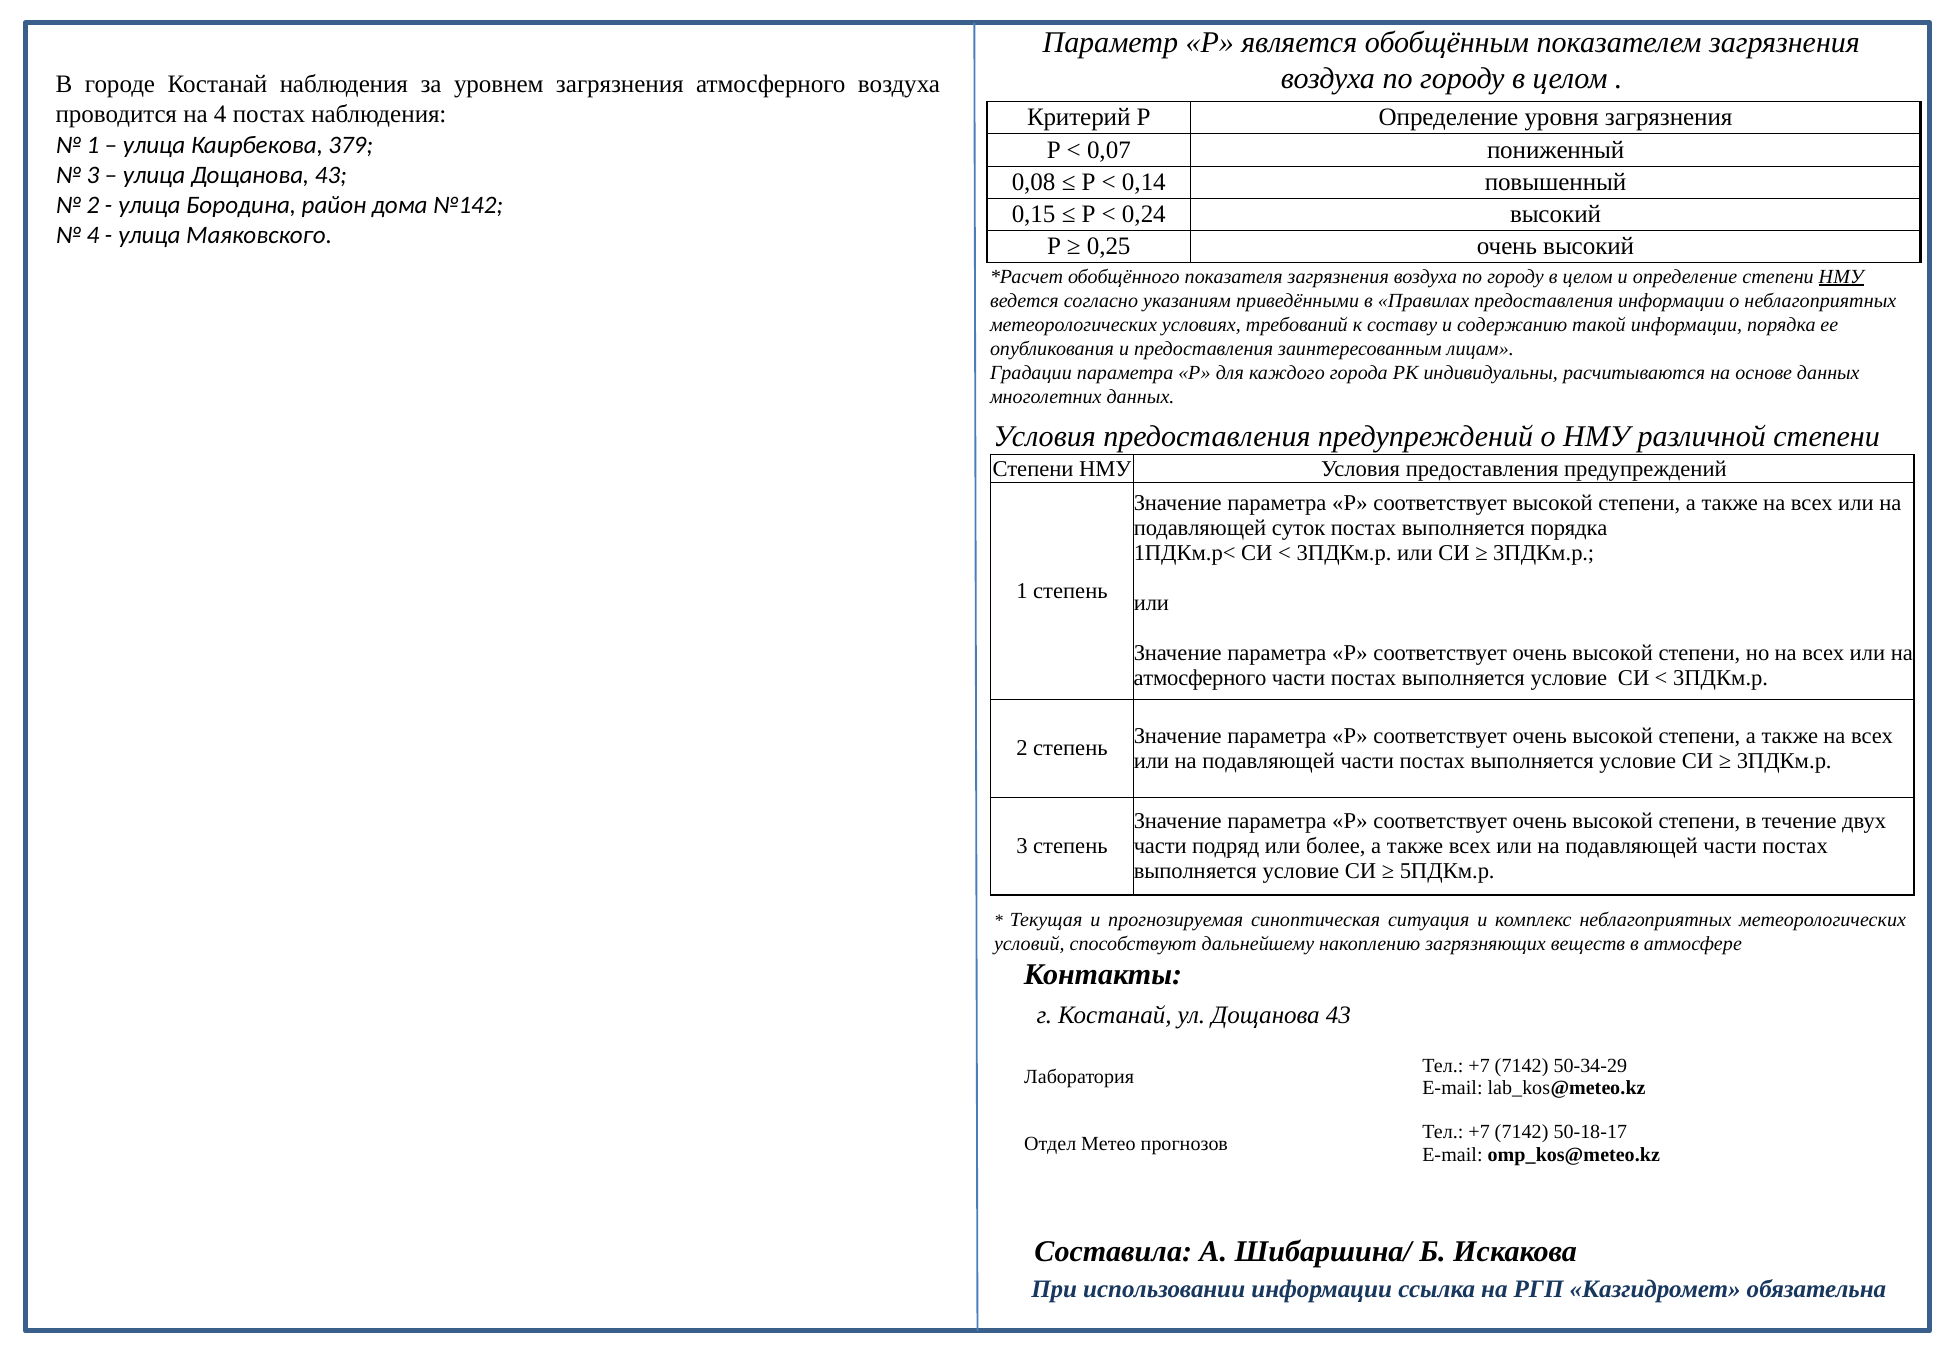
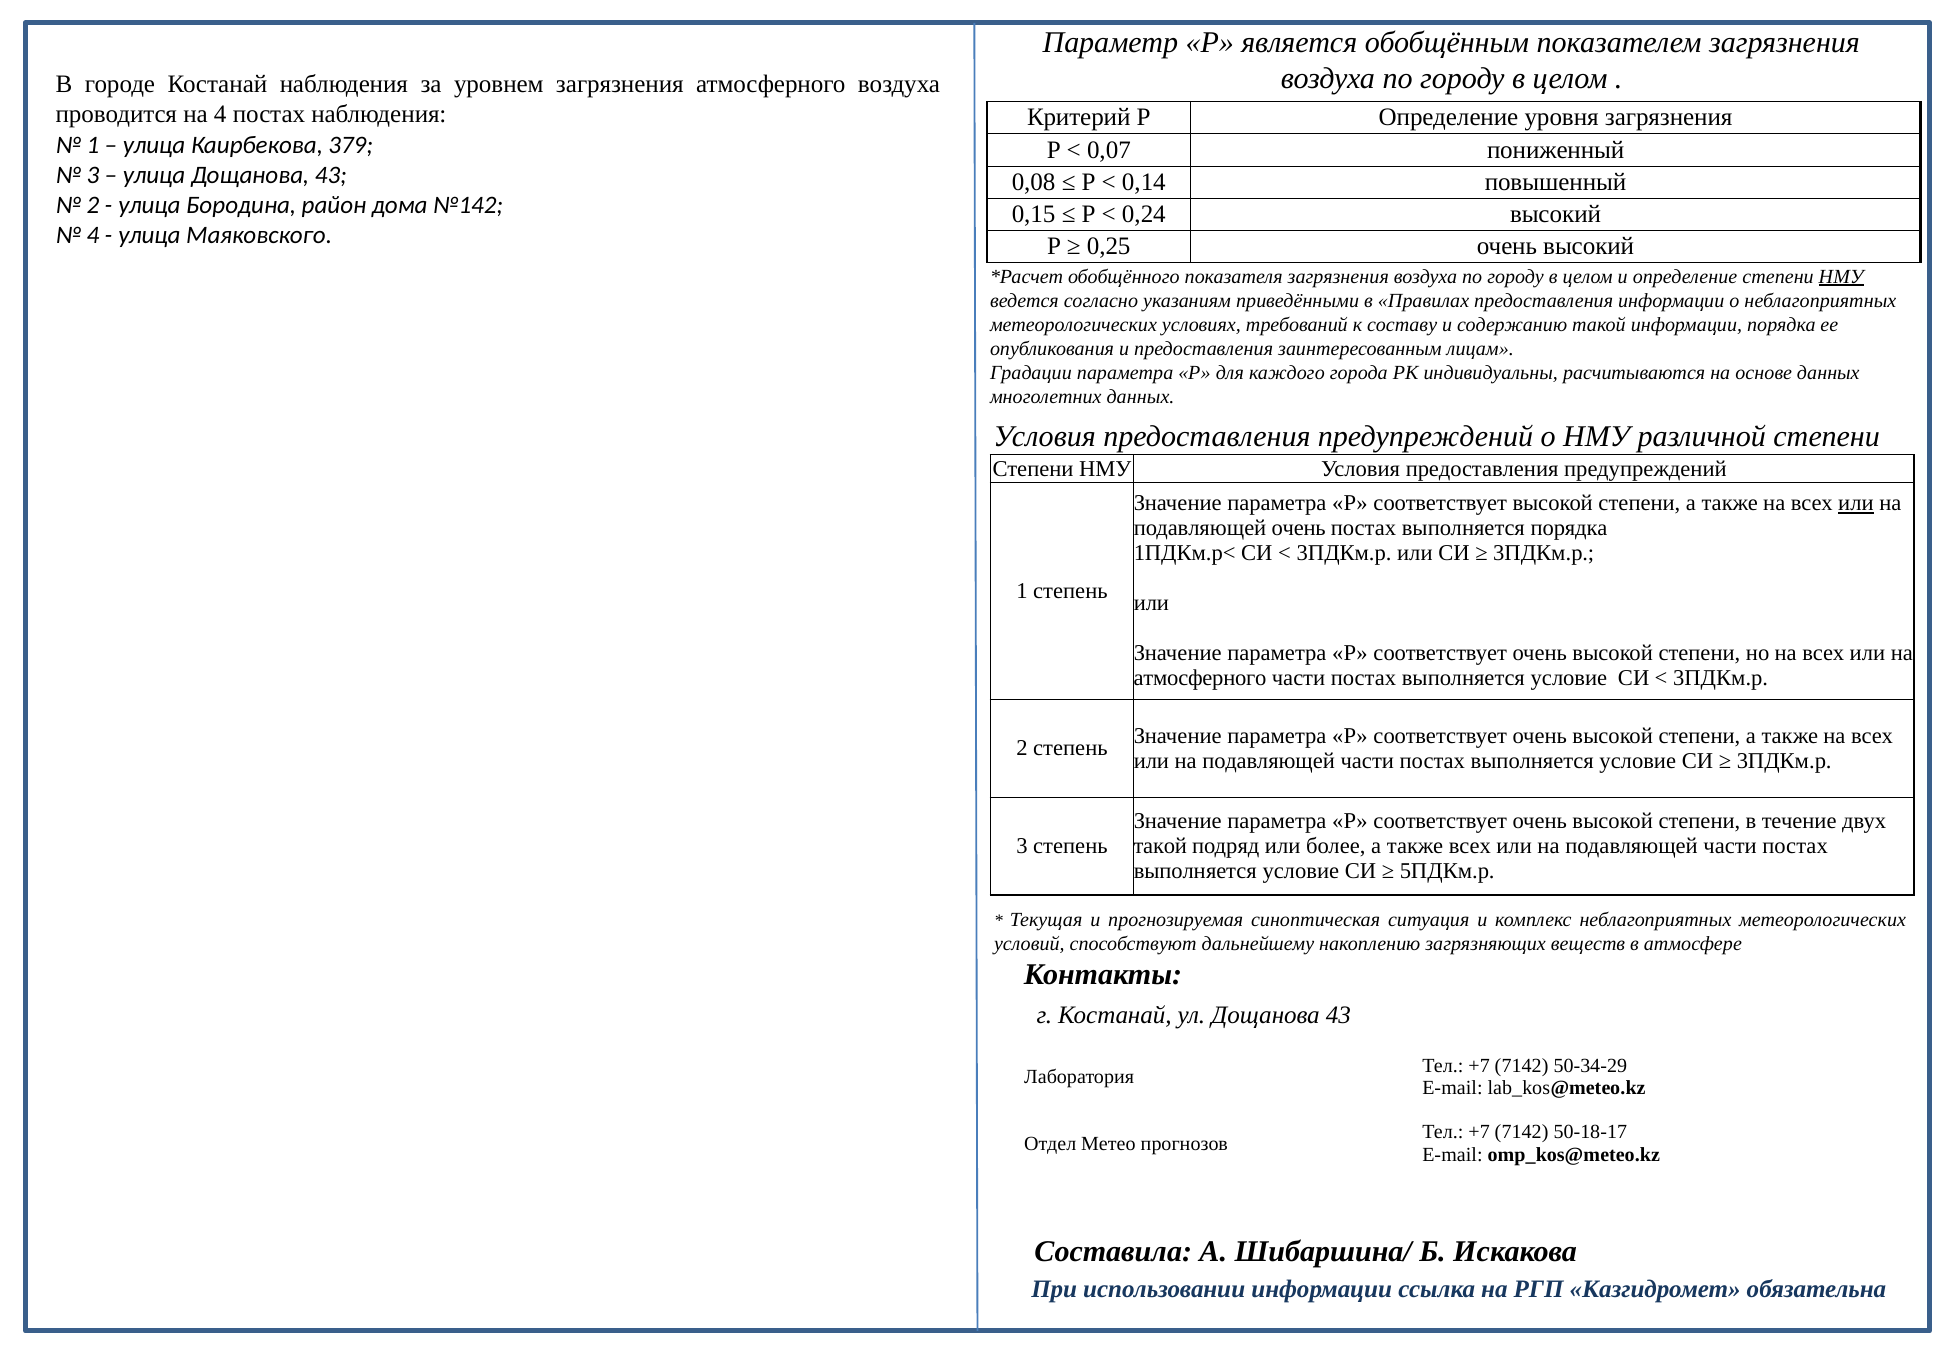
или at (1856, 503) underline: none -> present
подавляющей суток: суток -> очень
части at (1160, 846): части -> такой
